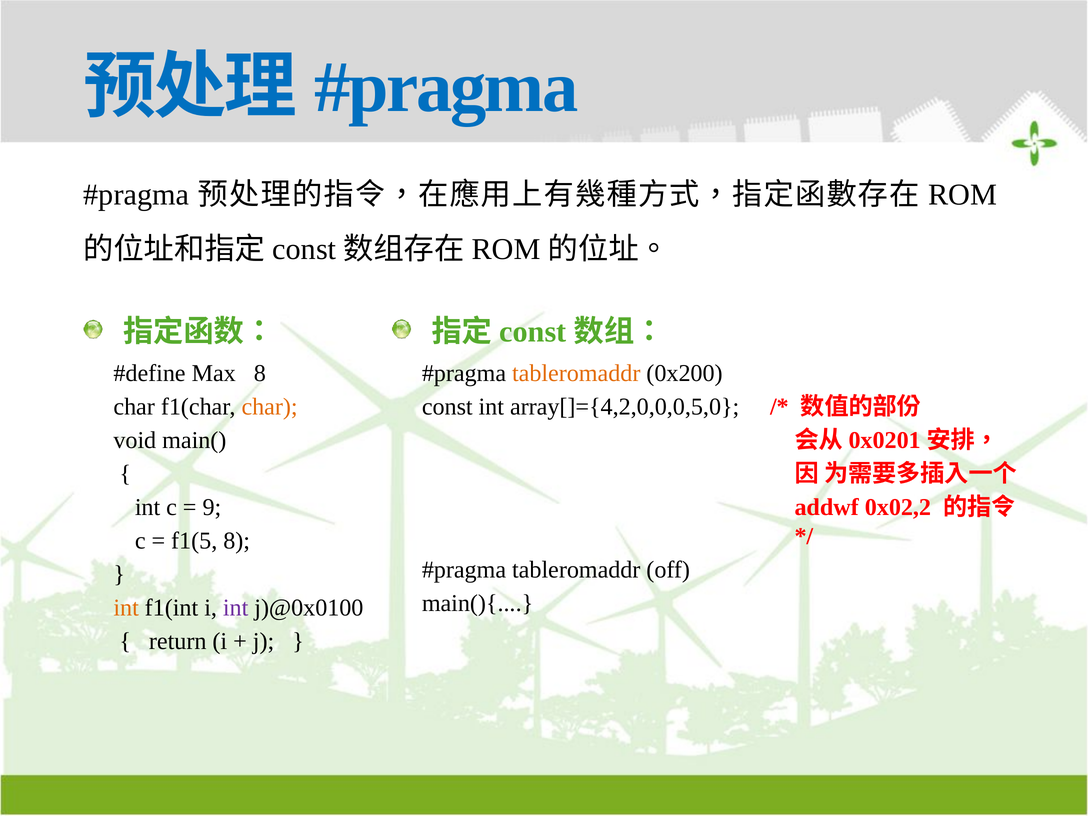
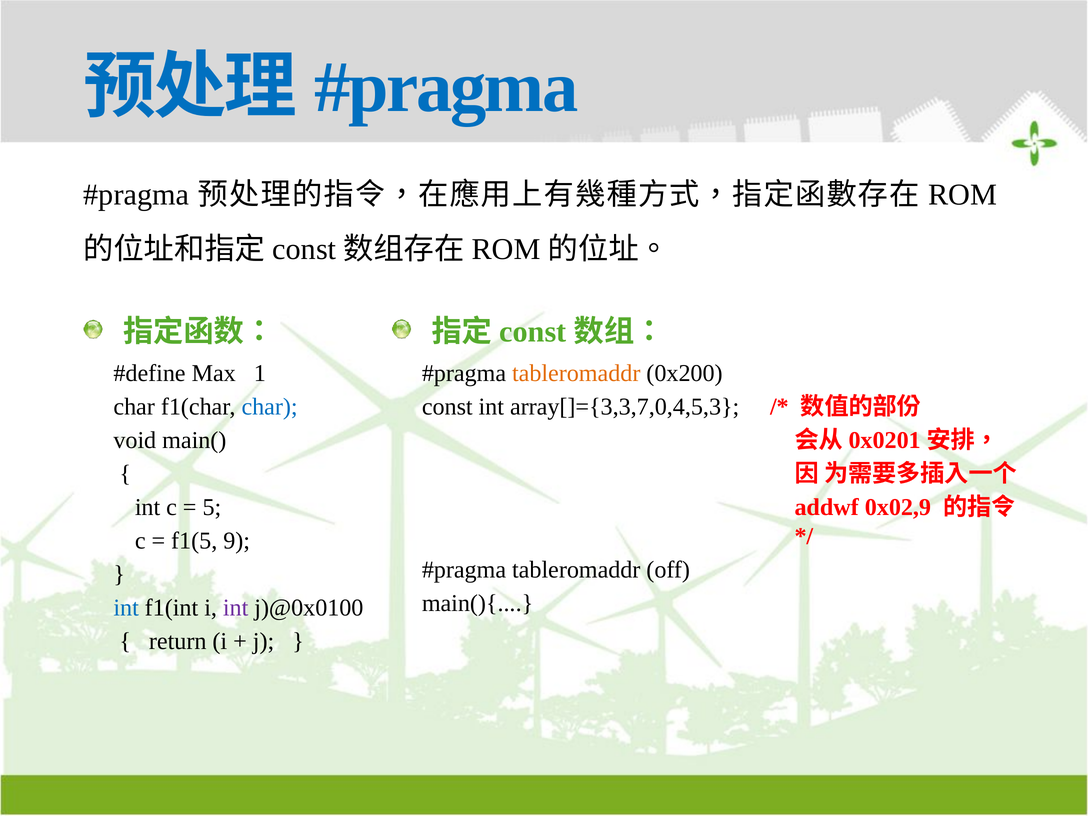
Max 8: 8 -> 1
char at (270, 407) colour: orange -> blue
array[]={4,2,0,0,0,5,0: array[]={4,2,0,0,0,5,0 -> array[]={3,3,7,0,4,5,3
9: 9 -> 5
0x02,2: 0x02,2 -> 0x02,9
f1(5 8: 8 -> 9
int at (126, 608) colour: orange -> blue
